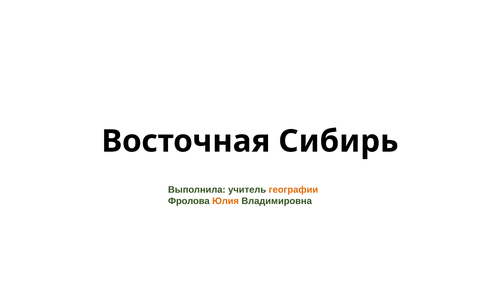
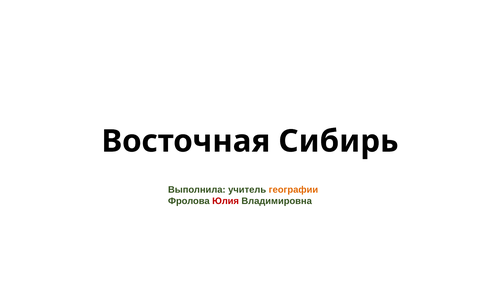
Юлия colour: orange -> red
